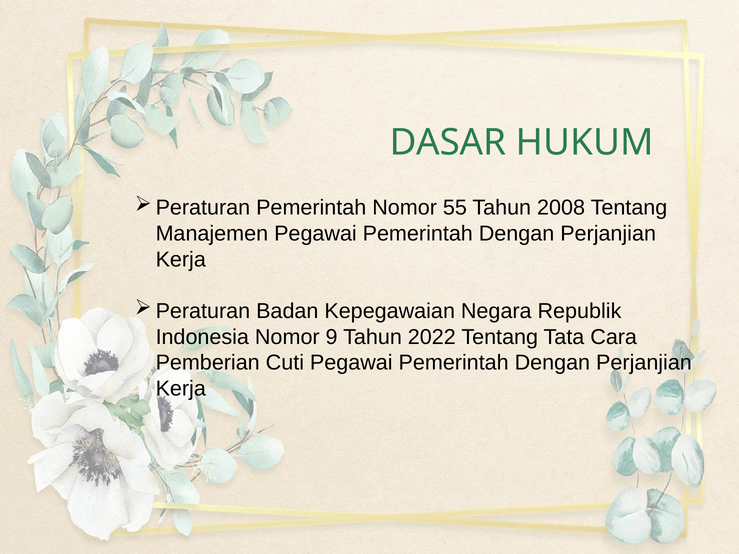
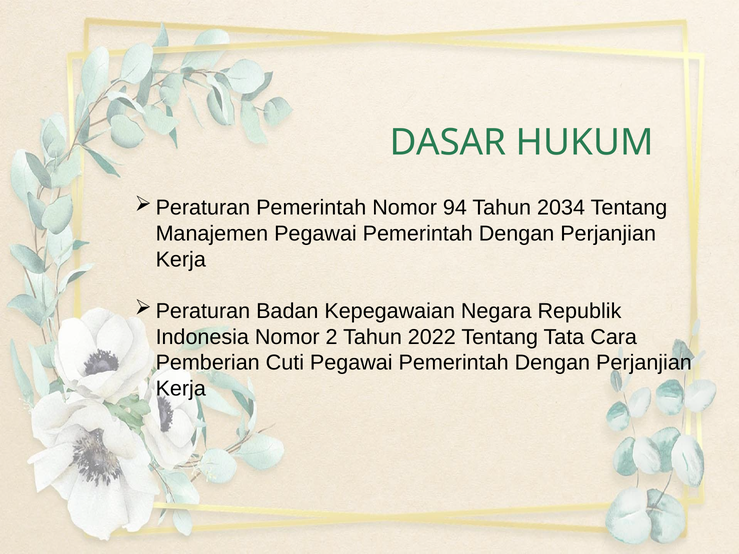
55: 55 -> 94
2008: 2008 -> 2034
9: 9 -> 2
